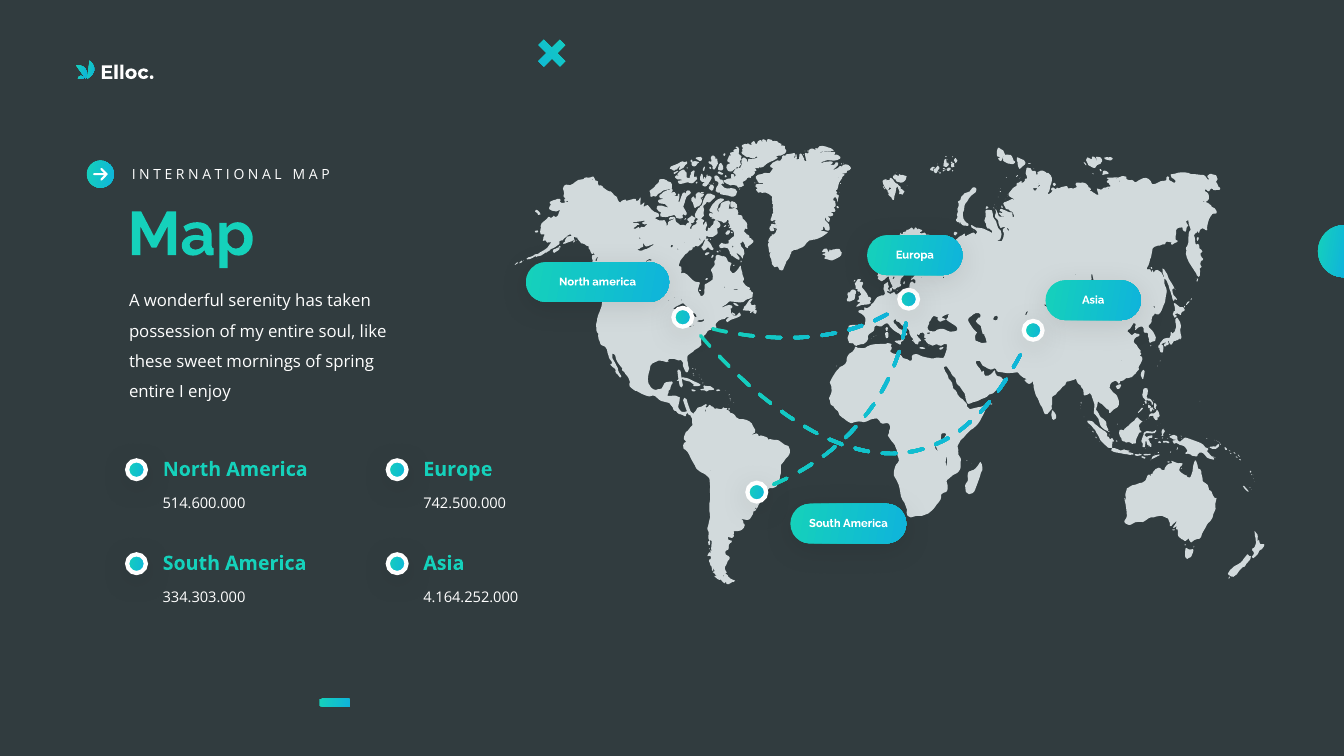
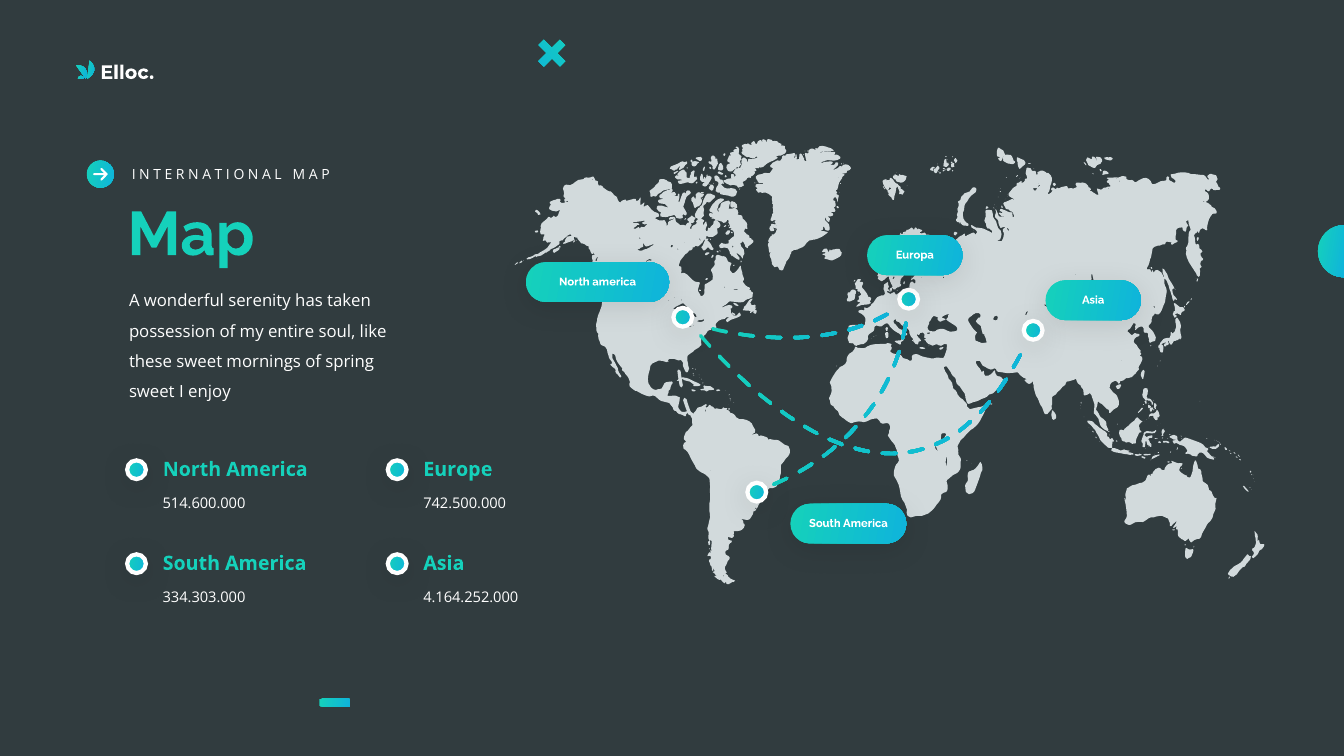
entire at (152, 392): entire -> sweet
